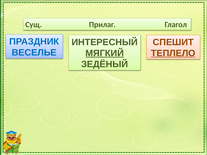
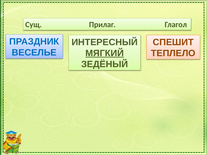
ТЕПЛЕЛО underline: present -> none
